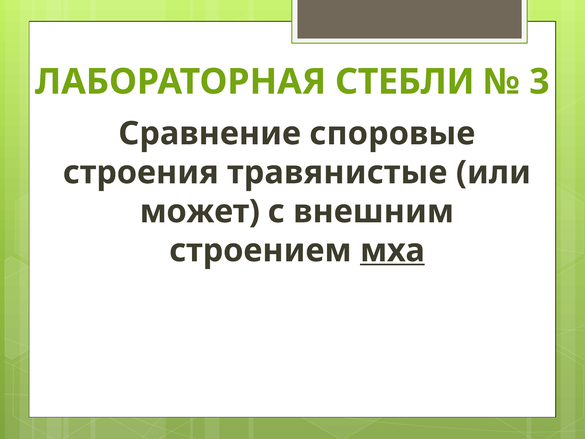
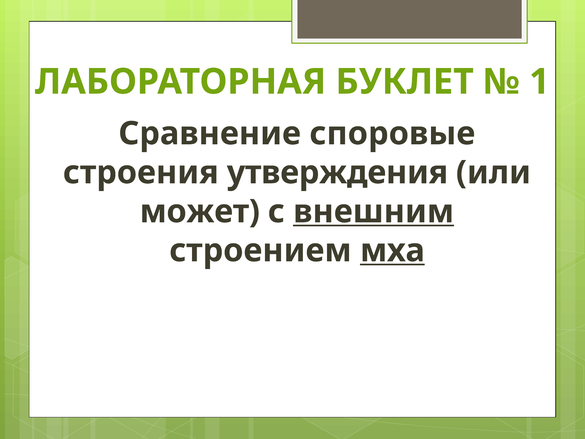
СТЕБЛИ: СТЕБЛИ -> БУКЛЕТ
3: 3 -> 1
травянистые: травянистые -> утверждения
внешним underline: none -> present
